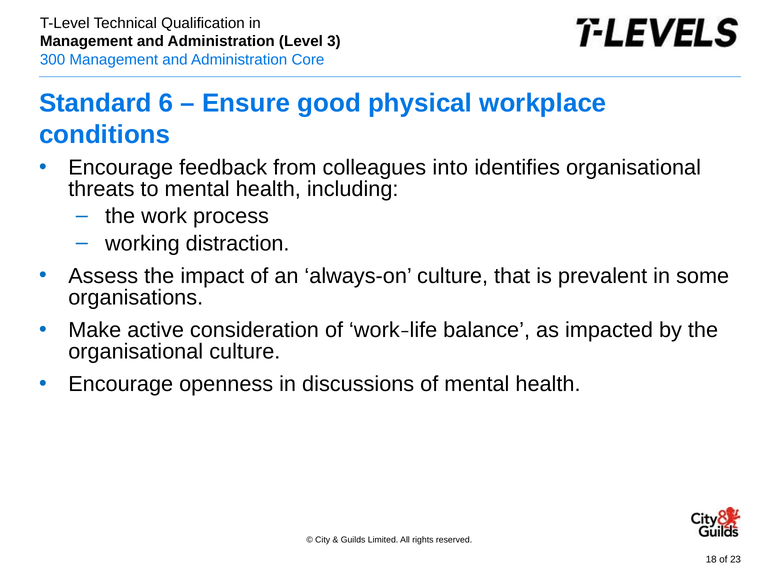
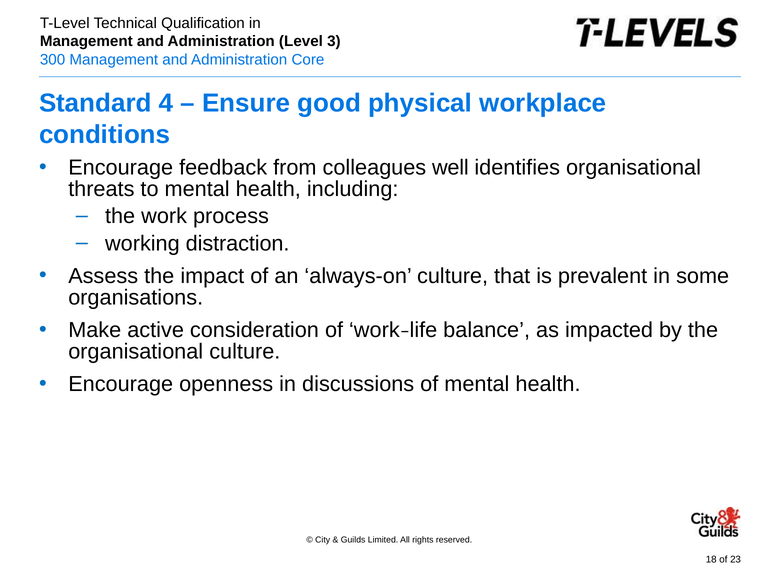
6: 6 -> 4
into: into -> well
